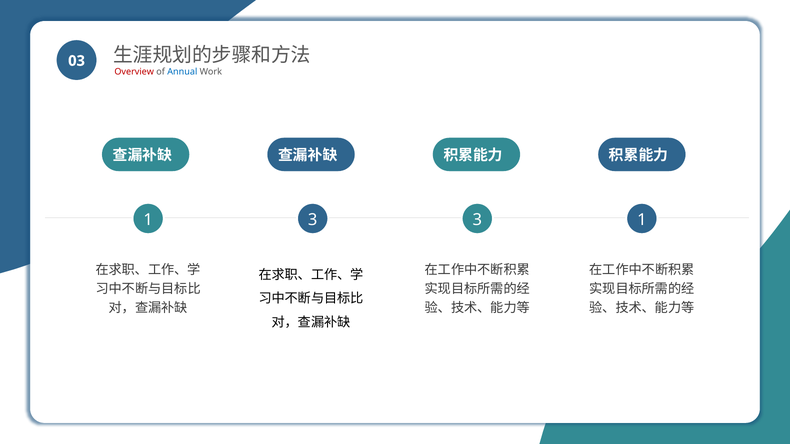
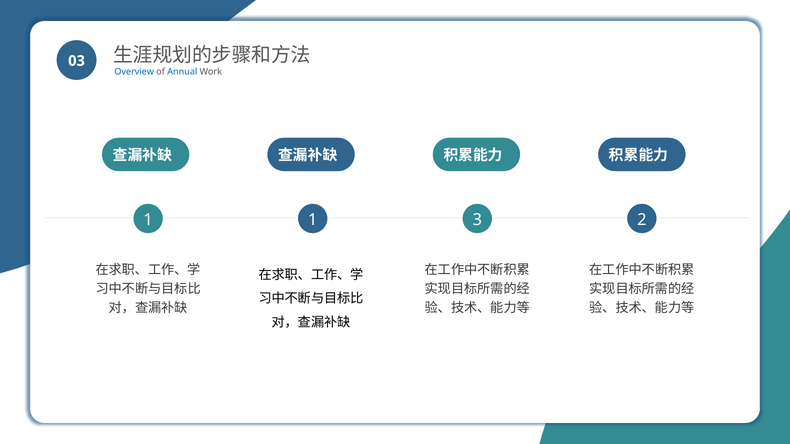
Overview colour: red -> blue
1 3: 3 -> 1
3 1: 1 -> 2
